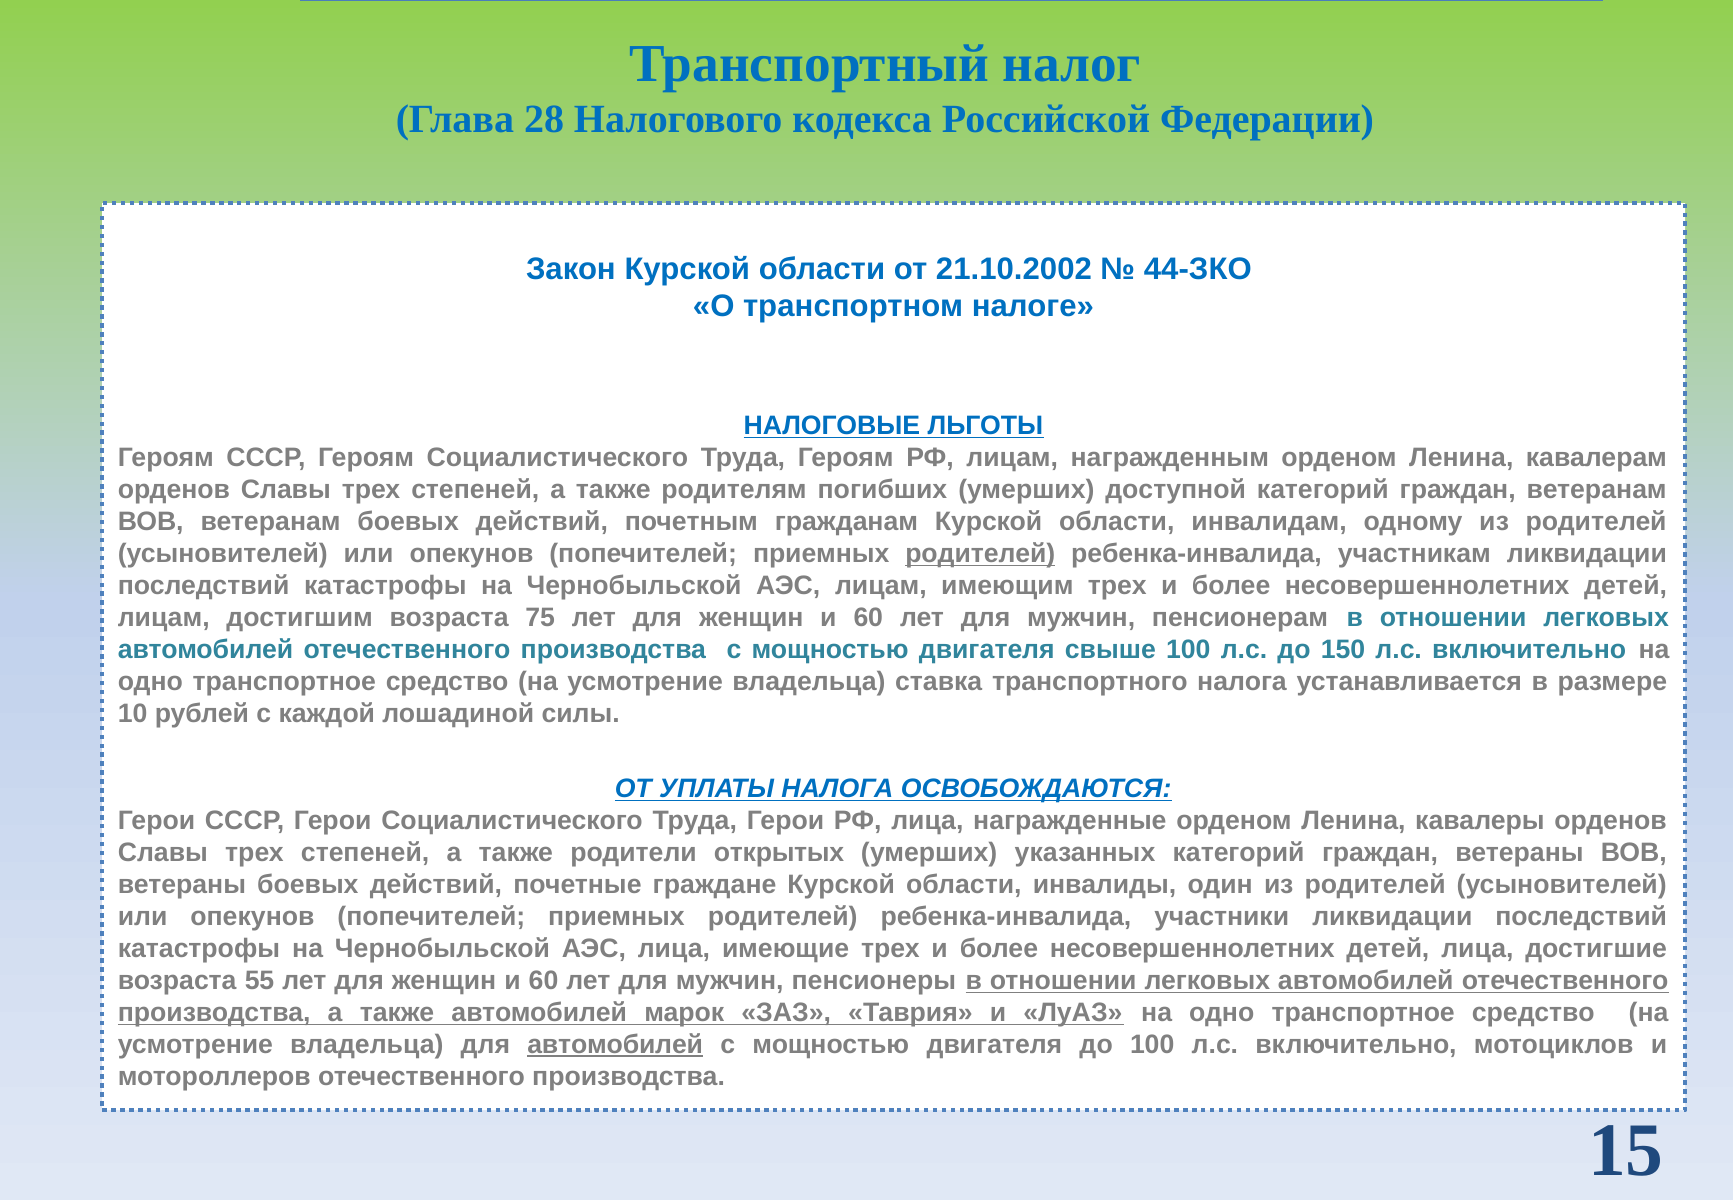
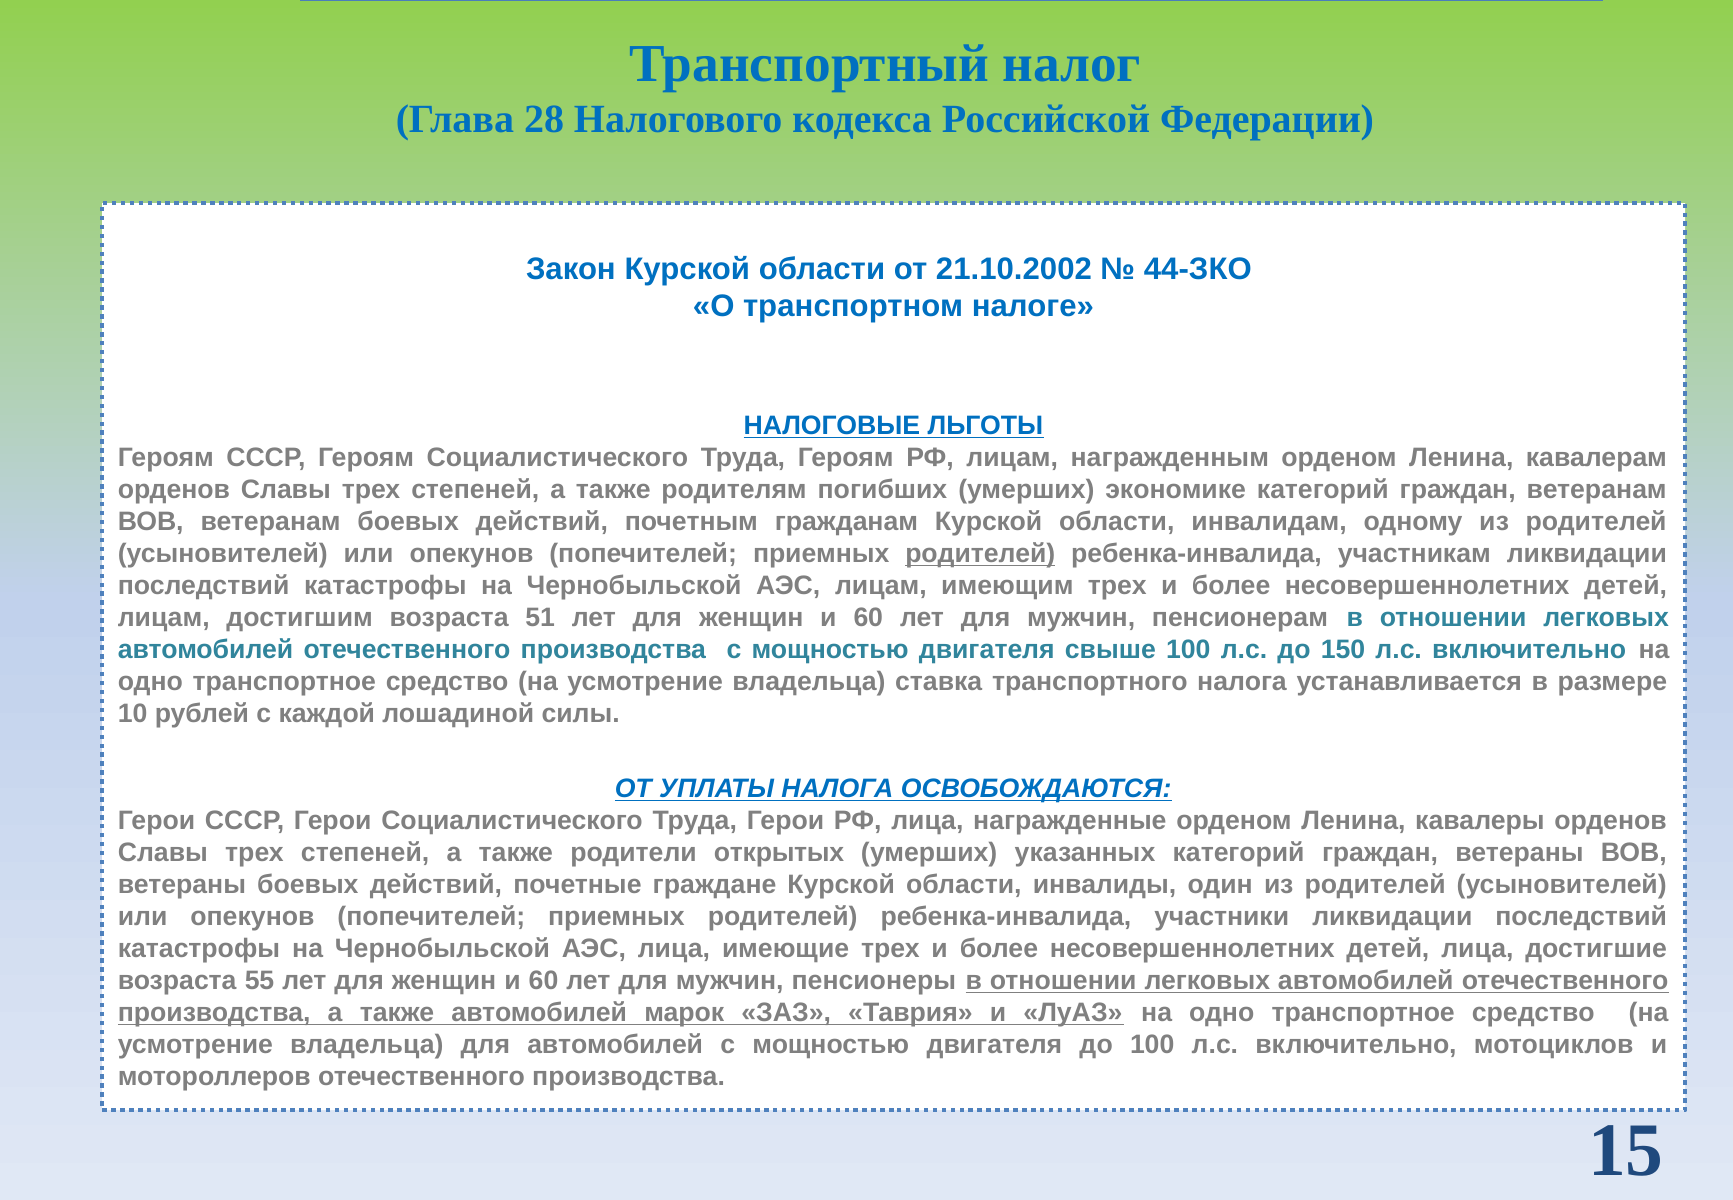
доступной: доступной -> экономике
75: 75 -> 51
автомобилей at (615, 1044) underline: present -> none
